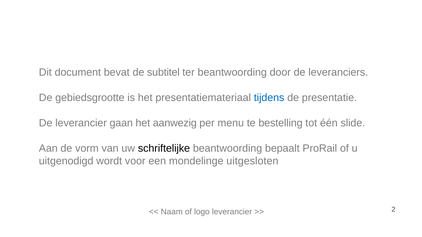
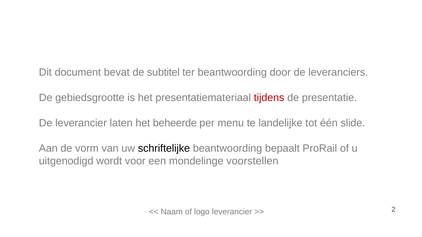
tijdens colour: blue -> red
gaan: gaan -> laten
aanwezig: aanwezig -> beheerde
bestelling: bestelling -> landelijke
uitgesloten: uitgesloten -> voorstellen
